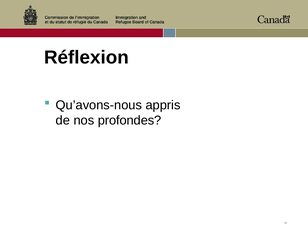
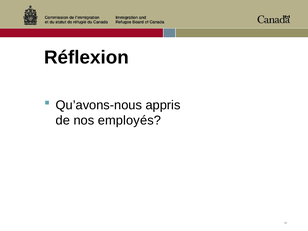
profondes: profondes -> employés
